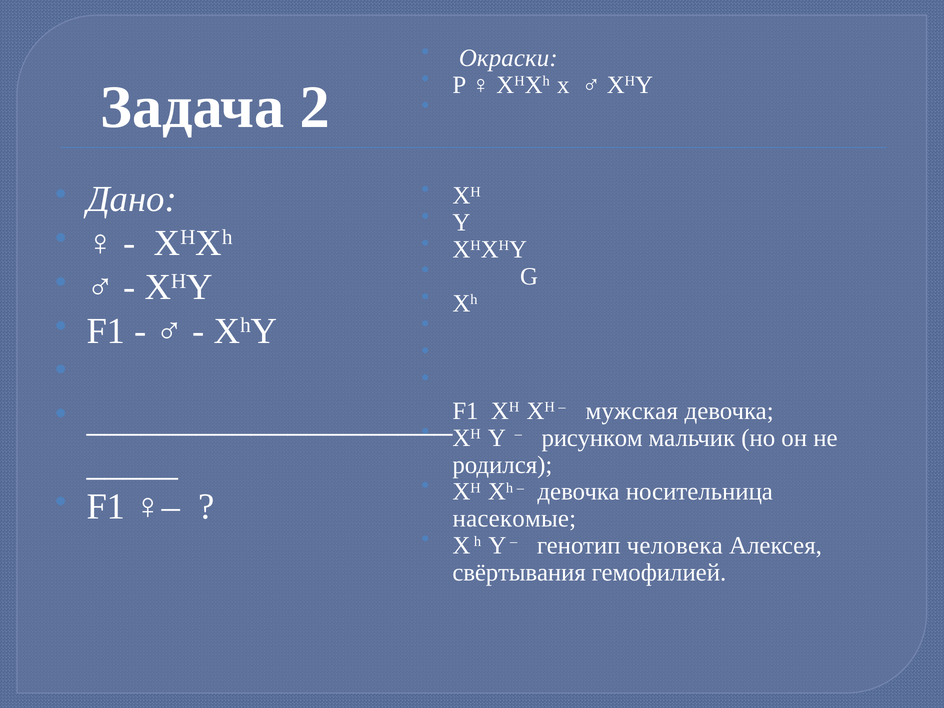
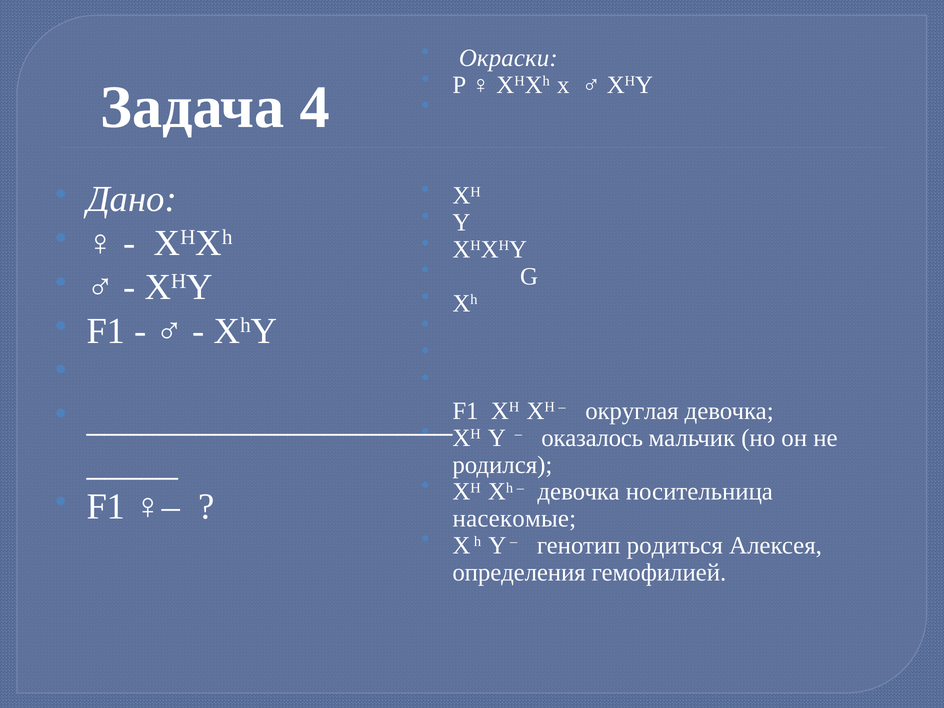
2: 2 -> 4
мужская: мужская -> округлая
рисунком: рисунком -> оказалось
человека: человека -> родиться
свёртывания: свёртывания -> определения
